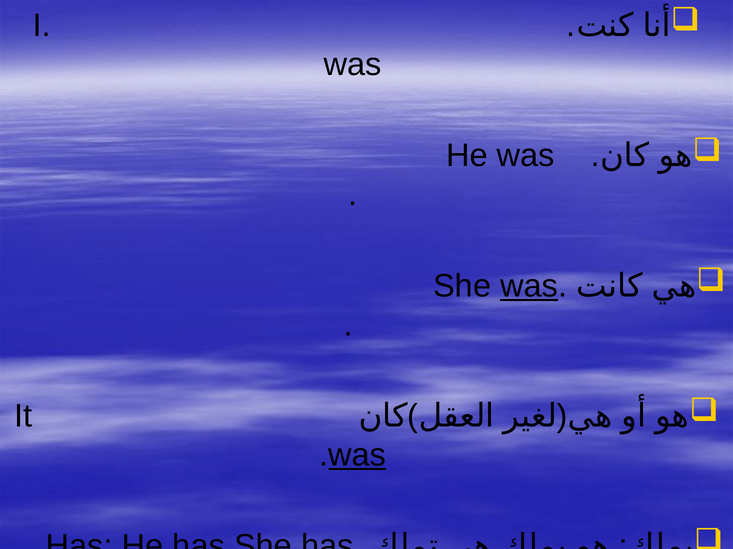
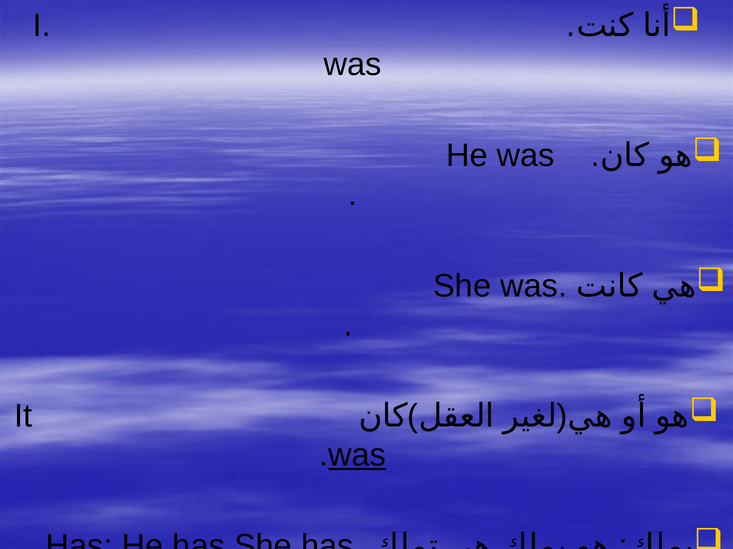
was at (529, 286) underline: present -> none
